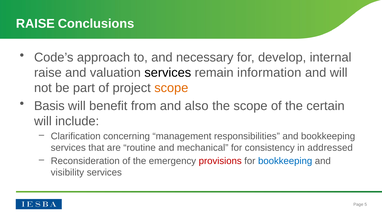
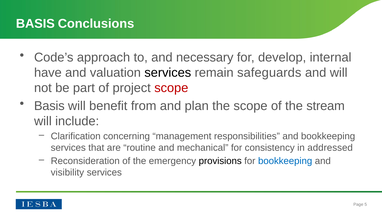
RAISE at (35, 24): RAISE -> BASIS
raise at (48, 73): raise -> have
information: information -> safeguards
scope at (171, 88) colour: orange -> red
also: also -> plan
certain: certain -> stream
provisions colour: red -> black
